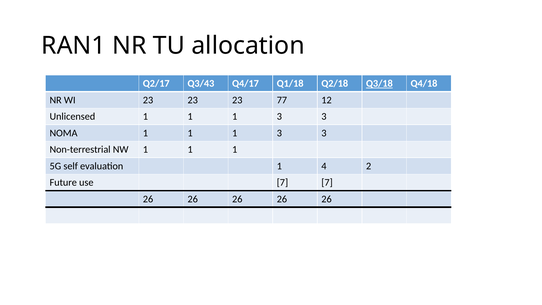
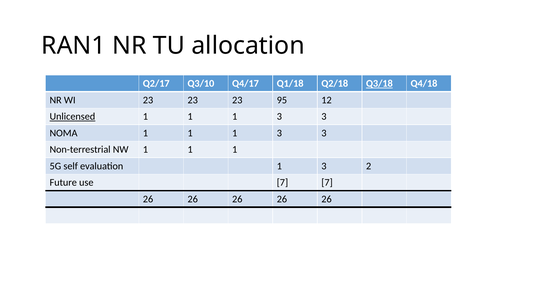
Q3/43: Q3/43 -> Q3/10
77: 77 -> 95
Unlicensed underline: none -> present
evaluation 1 4: 4 -> 3
